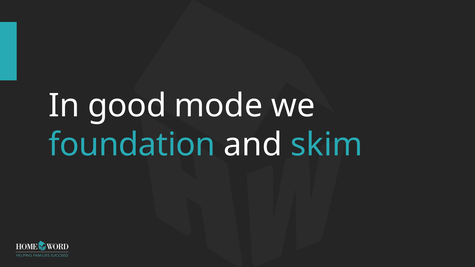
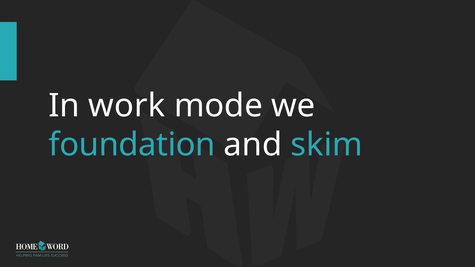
good: good -> work
